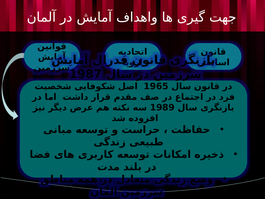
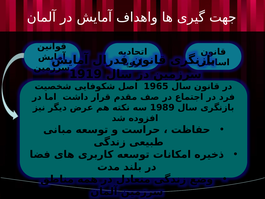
1987: 1987 -> 1919
